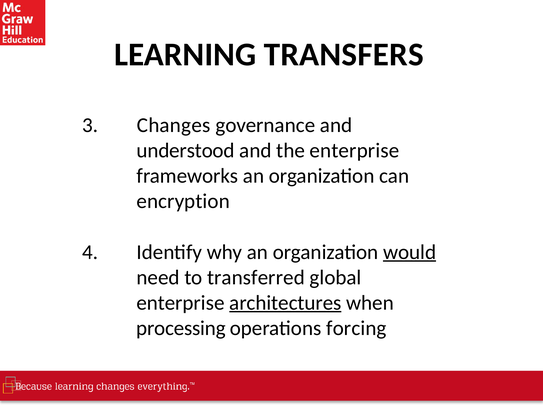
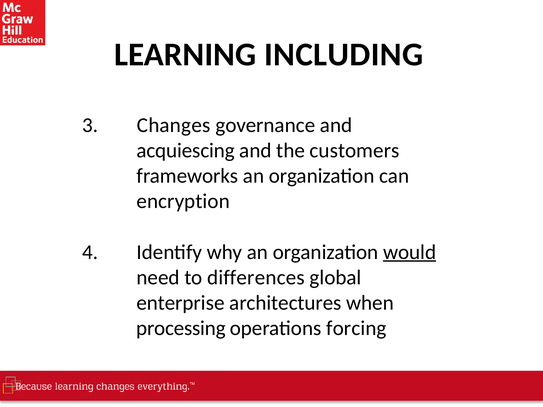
TRANSFERS: TRANSFERS -> INCLUDING
understood: understood -> acquiescing
the enterprise: enterprise -> customers
transferred: transferred -> differences
architectures underline: present -> none
